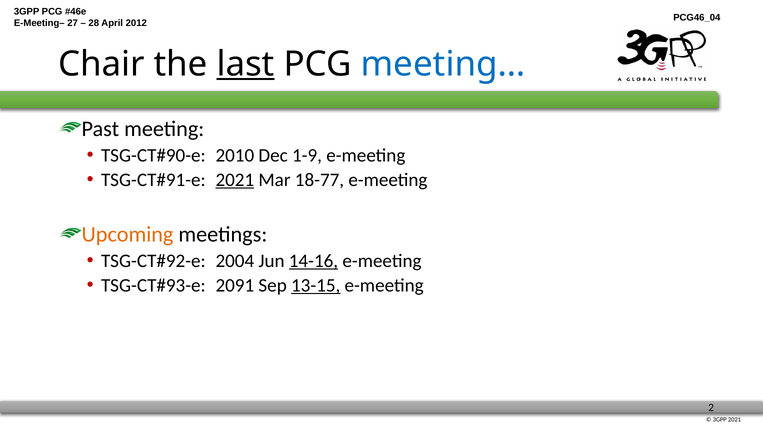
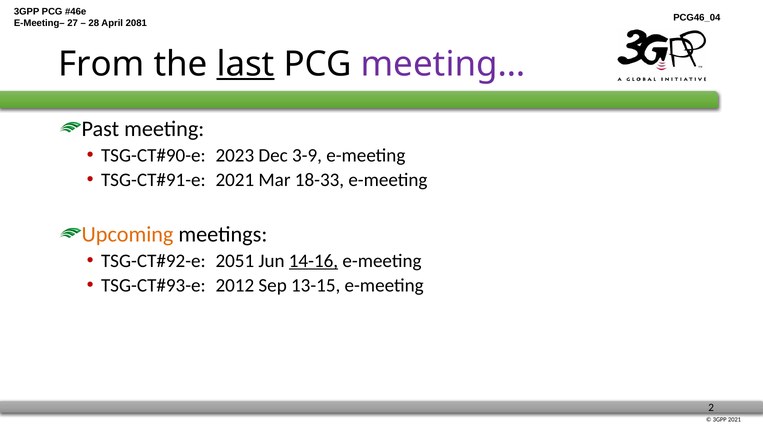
2012: 2012 -> 2081
Chair: Chair -> From
meeting… colour: blue -> purple
2010: 2010 -> 2023
1-9: 1-9 -> 3-9
2021 at (235, 180) underline: present -> none
18-77: 18-77 -> 18-33
2004: 2004 -> 2051
2091: 2091 -> 2012
13-15 underline: present -> none
